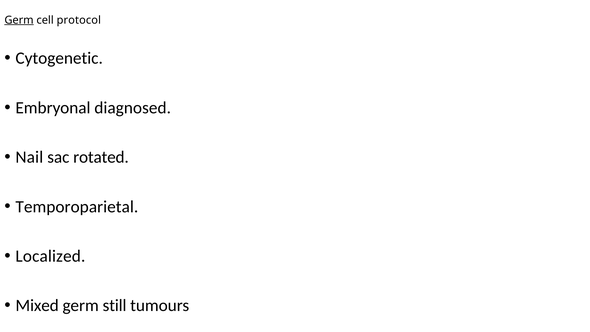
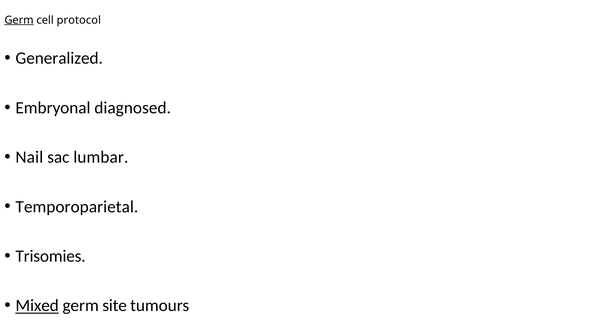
Cytogenetic: Cytogenetic -> Generalized
rotated: rotated -> lumbar
Localized: Localized -> Trisomies
Mixed underline: none -> present
still: still -> site
